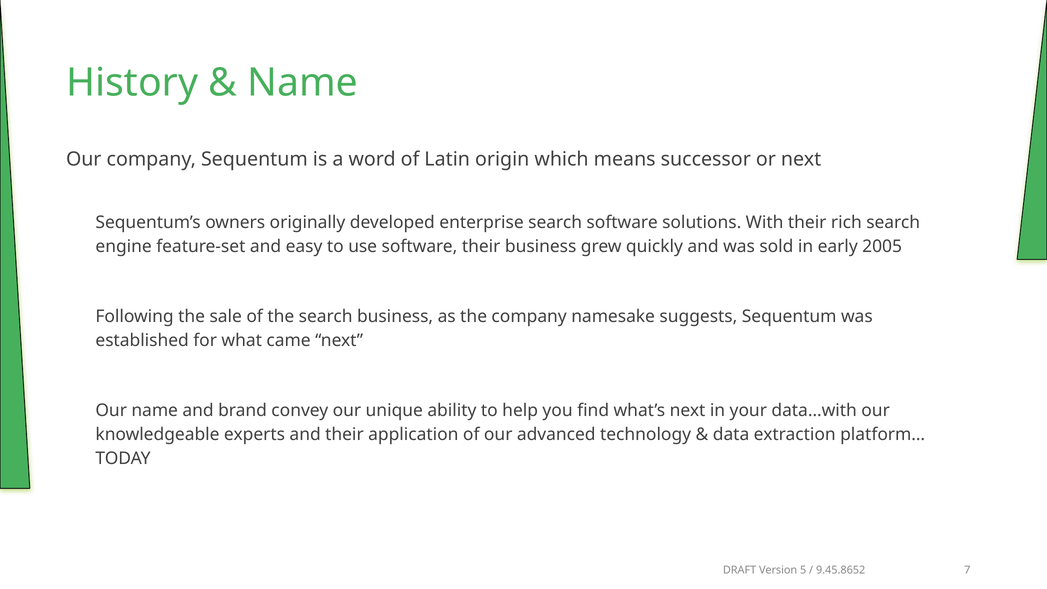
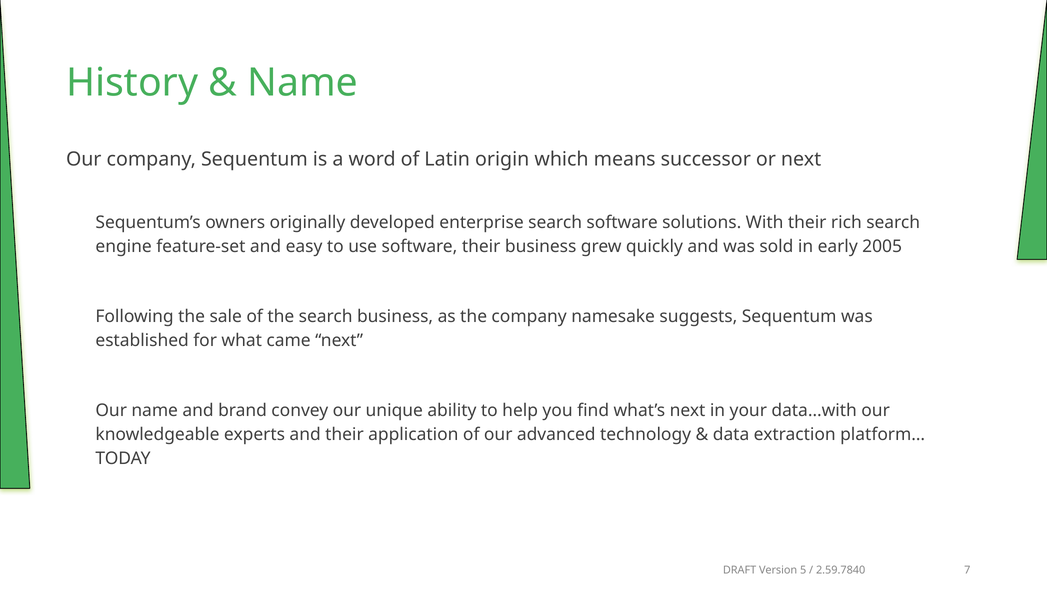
9.45.8652: 9.45.8652 -> 2.59.7840
